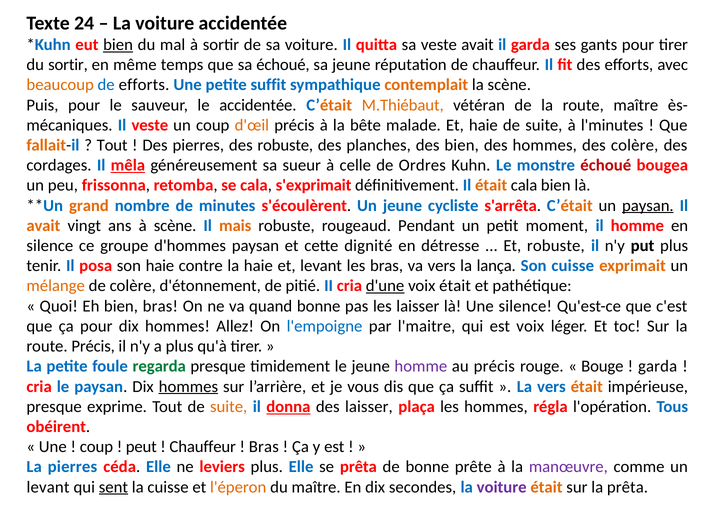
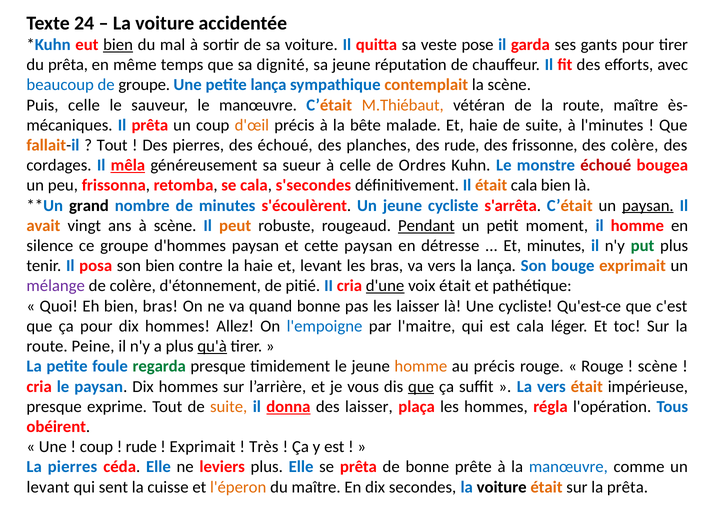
veste avait: avait -> pose
du sortir: sortir -> prêta
sa échoué: échoué -> dignité
beaucoup colour: orange -> blue
de efforts: efforts -> groupe
petite suffit: suffit -> lança
Puis pour: pour -> celle
le accidentée: accidentée -> manœuvre
Il veste: veste -> prêta
des robuste: robuste -> échoué
des bien: bien -> rude
des hommes: hommes -> frissonne
s'exprimait: s'exprimait -> s'secondes
grand colour: orange -> black
mais: mais -> peut
Pendant underline: none -> present
cette dignité: dignité -> paysan
Et robuste: robuste -> minutes
put colour: black -> green
son haie: haie -> bien
Son cuisse: cuisse -> bouge
mélange colour: orange -> purple
Une silence: silence -> cycliste
est voix: voix -> cala
route Précis: Précis -> Peine
qu'à underline: none -> present
homme at (421, 366) colour: purple -> orange
Bouge at (602, 366): Bouge -> Rouge
garda at (658, 366): garda -> scène
hommes at (188, 386) underline: present -> none
que at (421, 386) underline: none -> present
peut at (141, 447): peut -> rude
Chauffeur at (203, 447): Chauffeur -> Exprimait
Bras at (264, 447): Bras -> Très
manœuvre at (568, 467) colour: purple -> blue
sent underline: present -> none
voiture at (502, 487) colour: purple -> black
